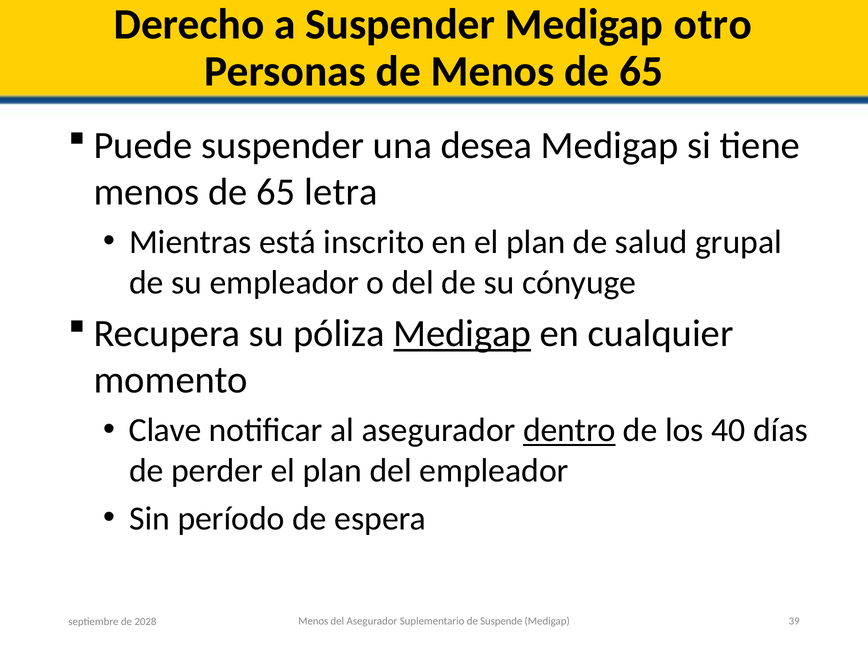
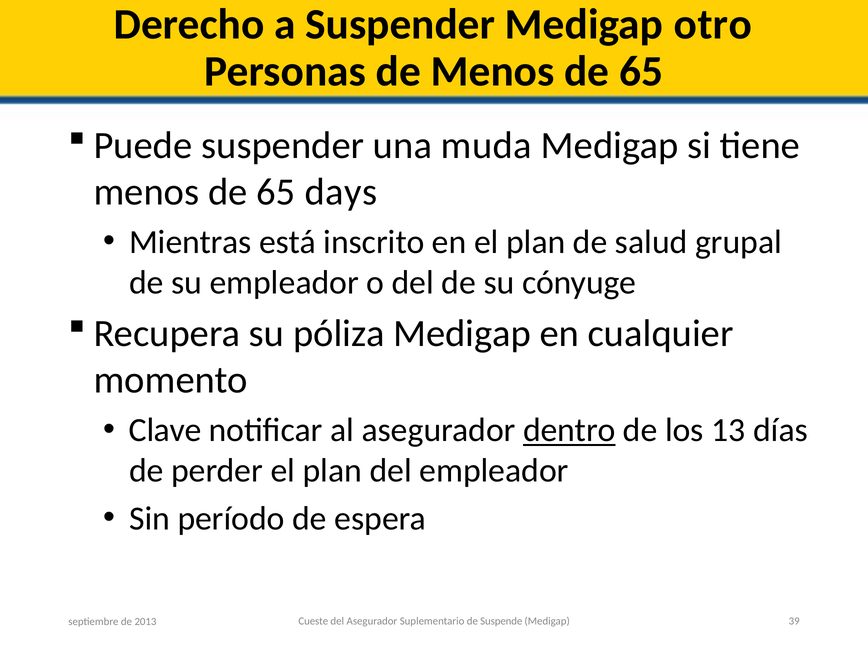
desea: desea -> muda
letra: letra -> days
Medigap at (462, 334) underline: present -> none
40: 40 -> 13
Menos at (313, 621): Menos -> Cueste
2028: 2028 -> 2013
